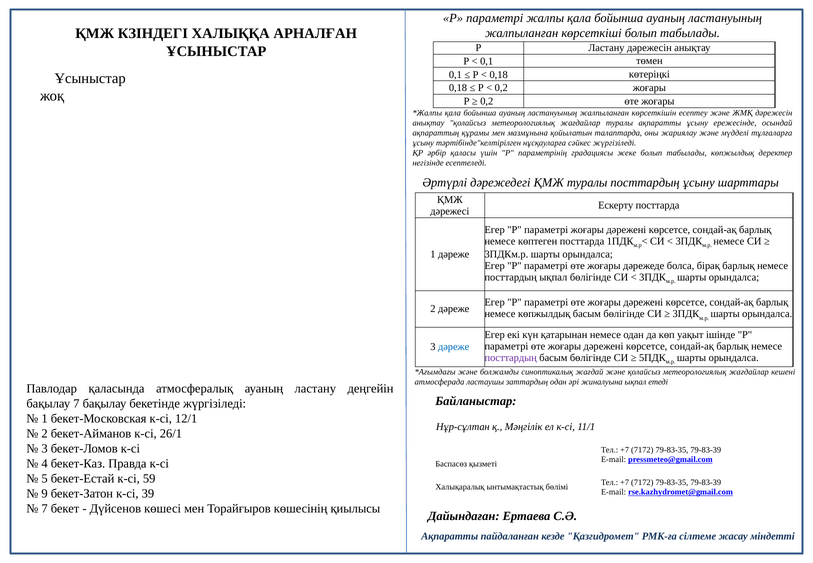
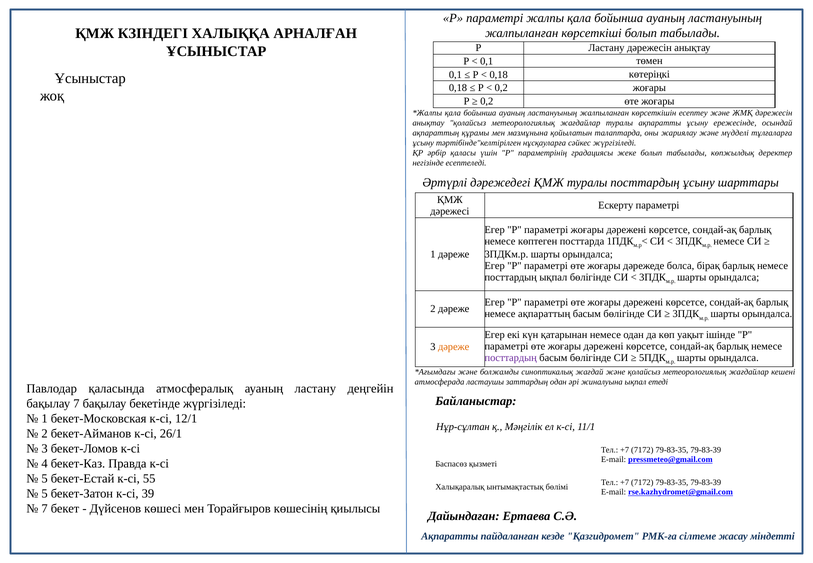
Ескерту посттарда: посттарда -> параметрі
немесе көпжылдық: көпжылдық -> ақпараттың
дәреже at (454, 347) colour: blue -> orange
59: 59 -> 55
9 at (45, 494): 9 -> 5
